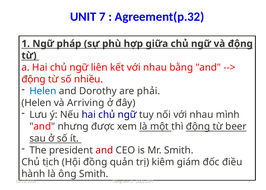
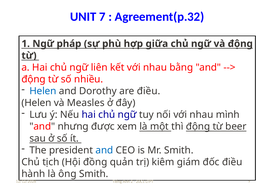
are phải: phải -> điều
Arriving: Arriving -> Measles
and at (104, 150) colour: red -> blue
